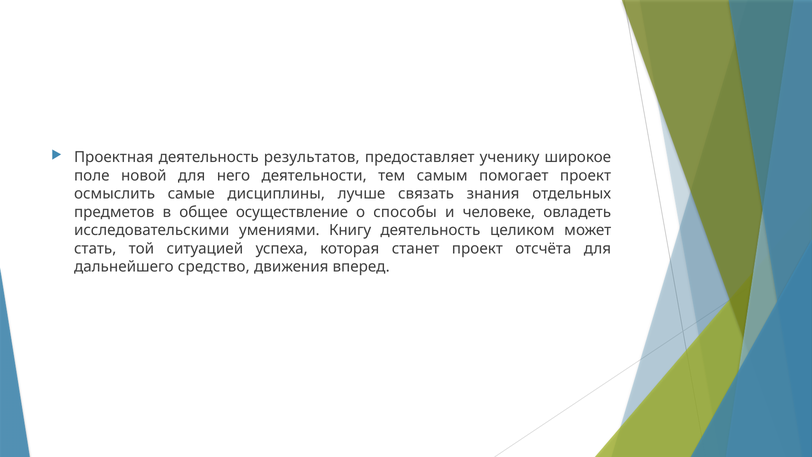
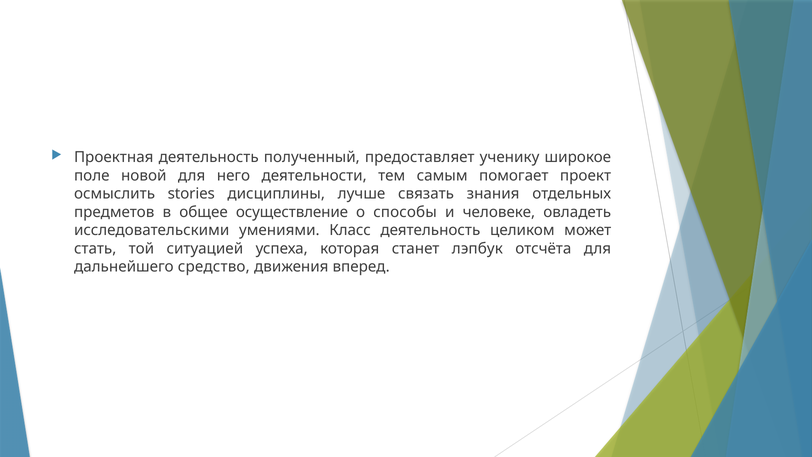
результатов: результатов -> полученный
самые: самые -> stories
Книгу: Книгу -> Класс
станет проект: проект -> лэпбук
